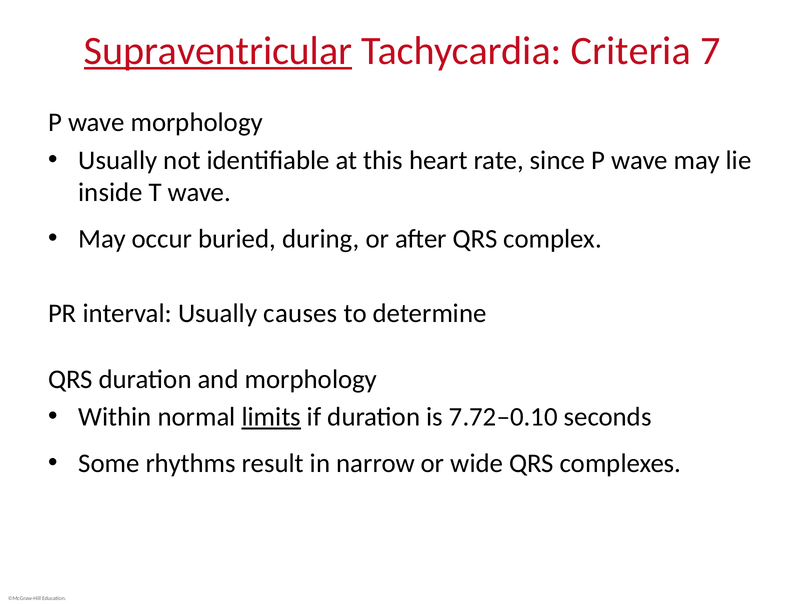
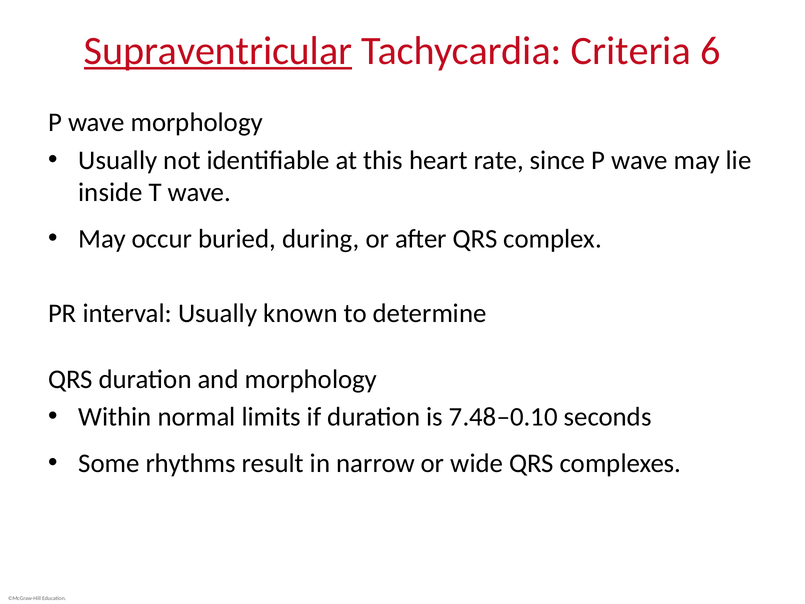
7: 7 -> 6
causes: causes -> known
limits underline: present -> none
7.72‒0.10: 7.72‒0.10 -> 7.48‒0.10
